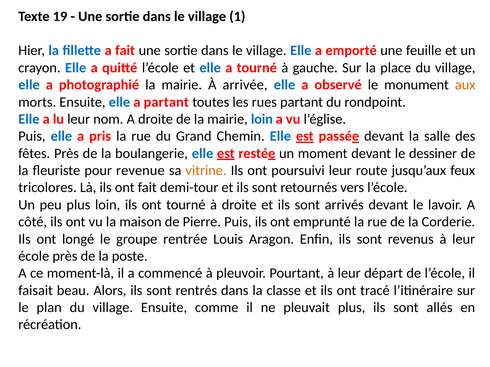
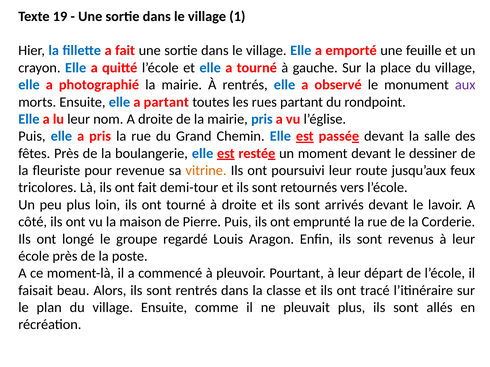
À arrivée: arrivée -> rentrés
aux colour: orange -> purple
mairie loin: loin -> pris
rentrée: rentrée -> regardé
